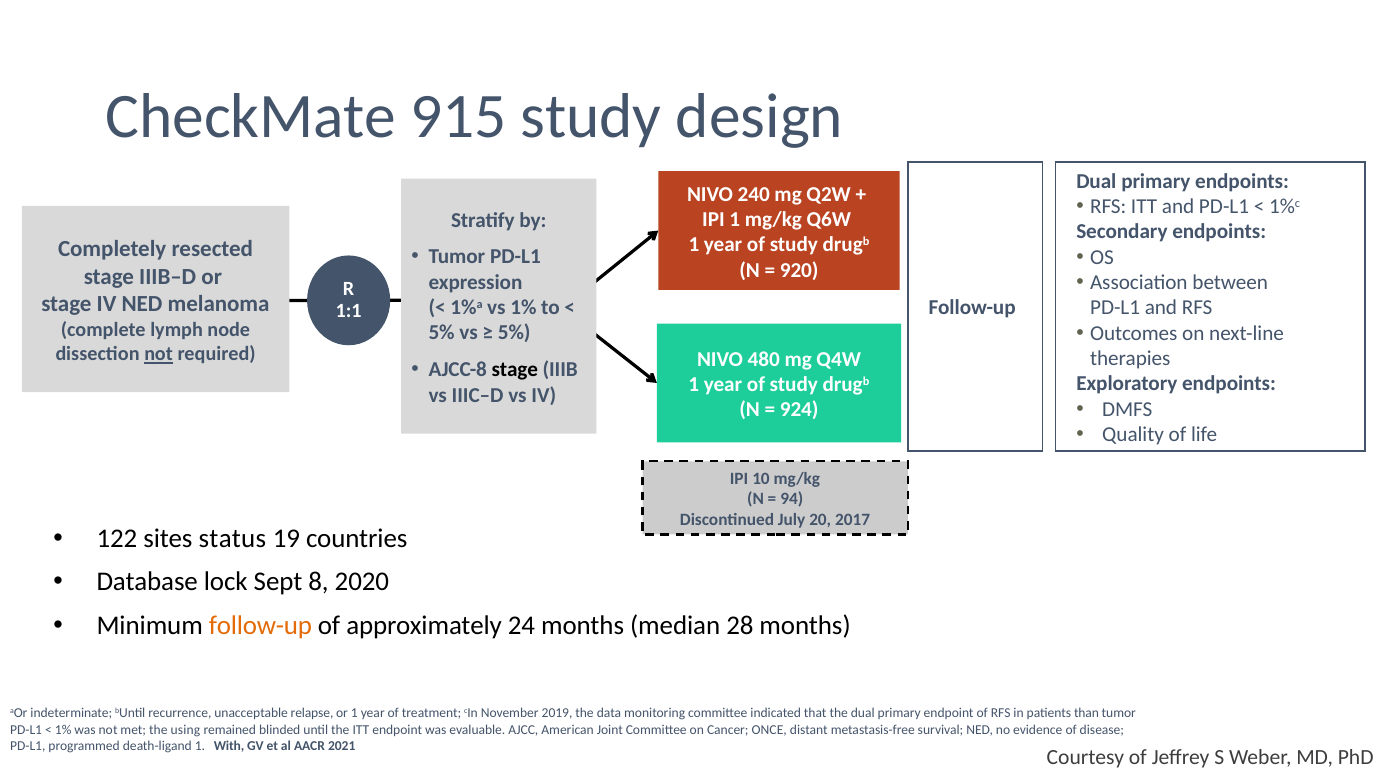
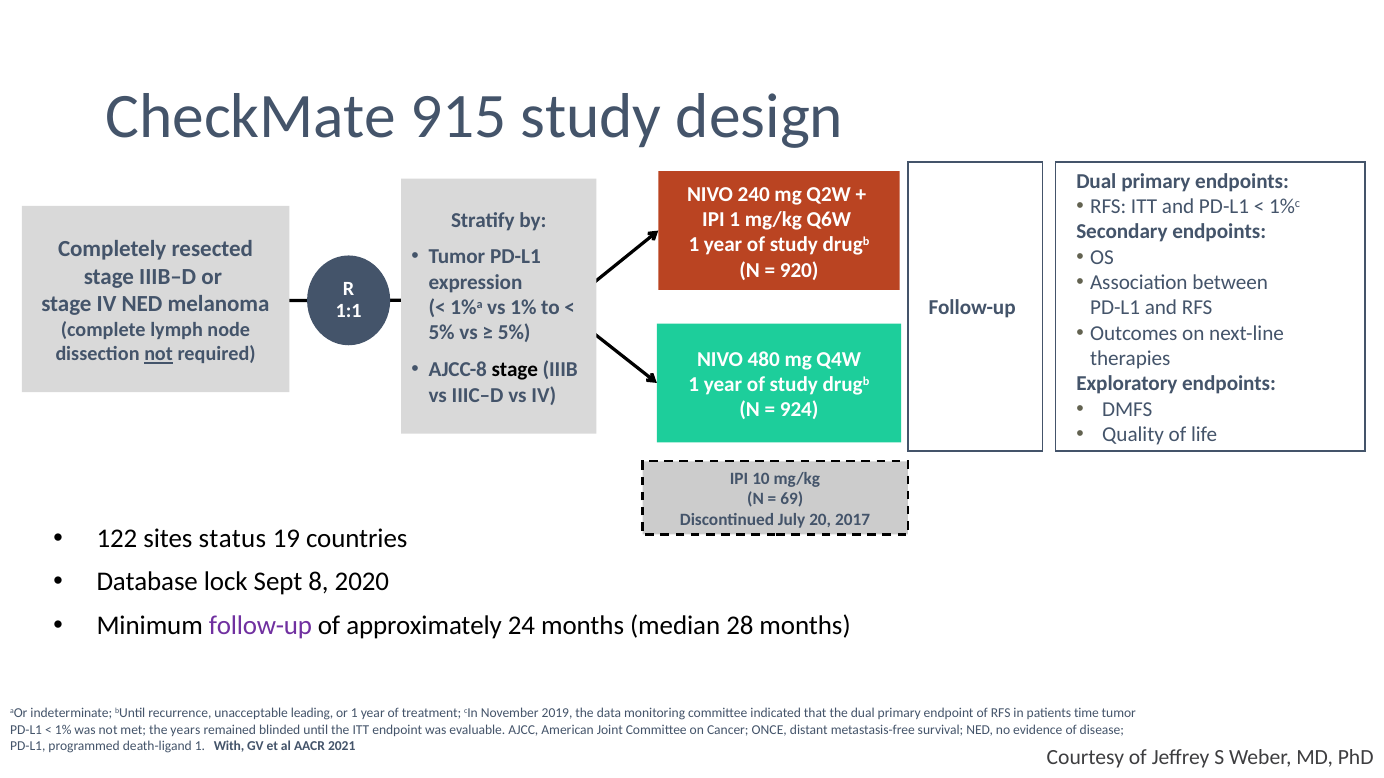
94: 94 -> 69
follow-up at (260, 626) colour: orange -> purple
relapse: relapse -> leading
than: than -> time
using: using -> years
